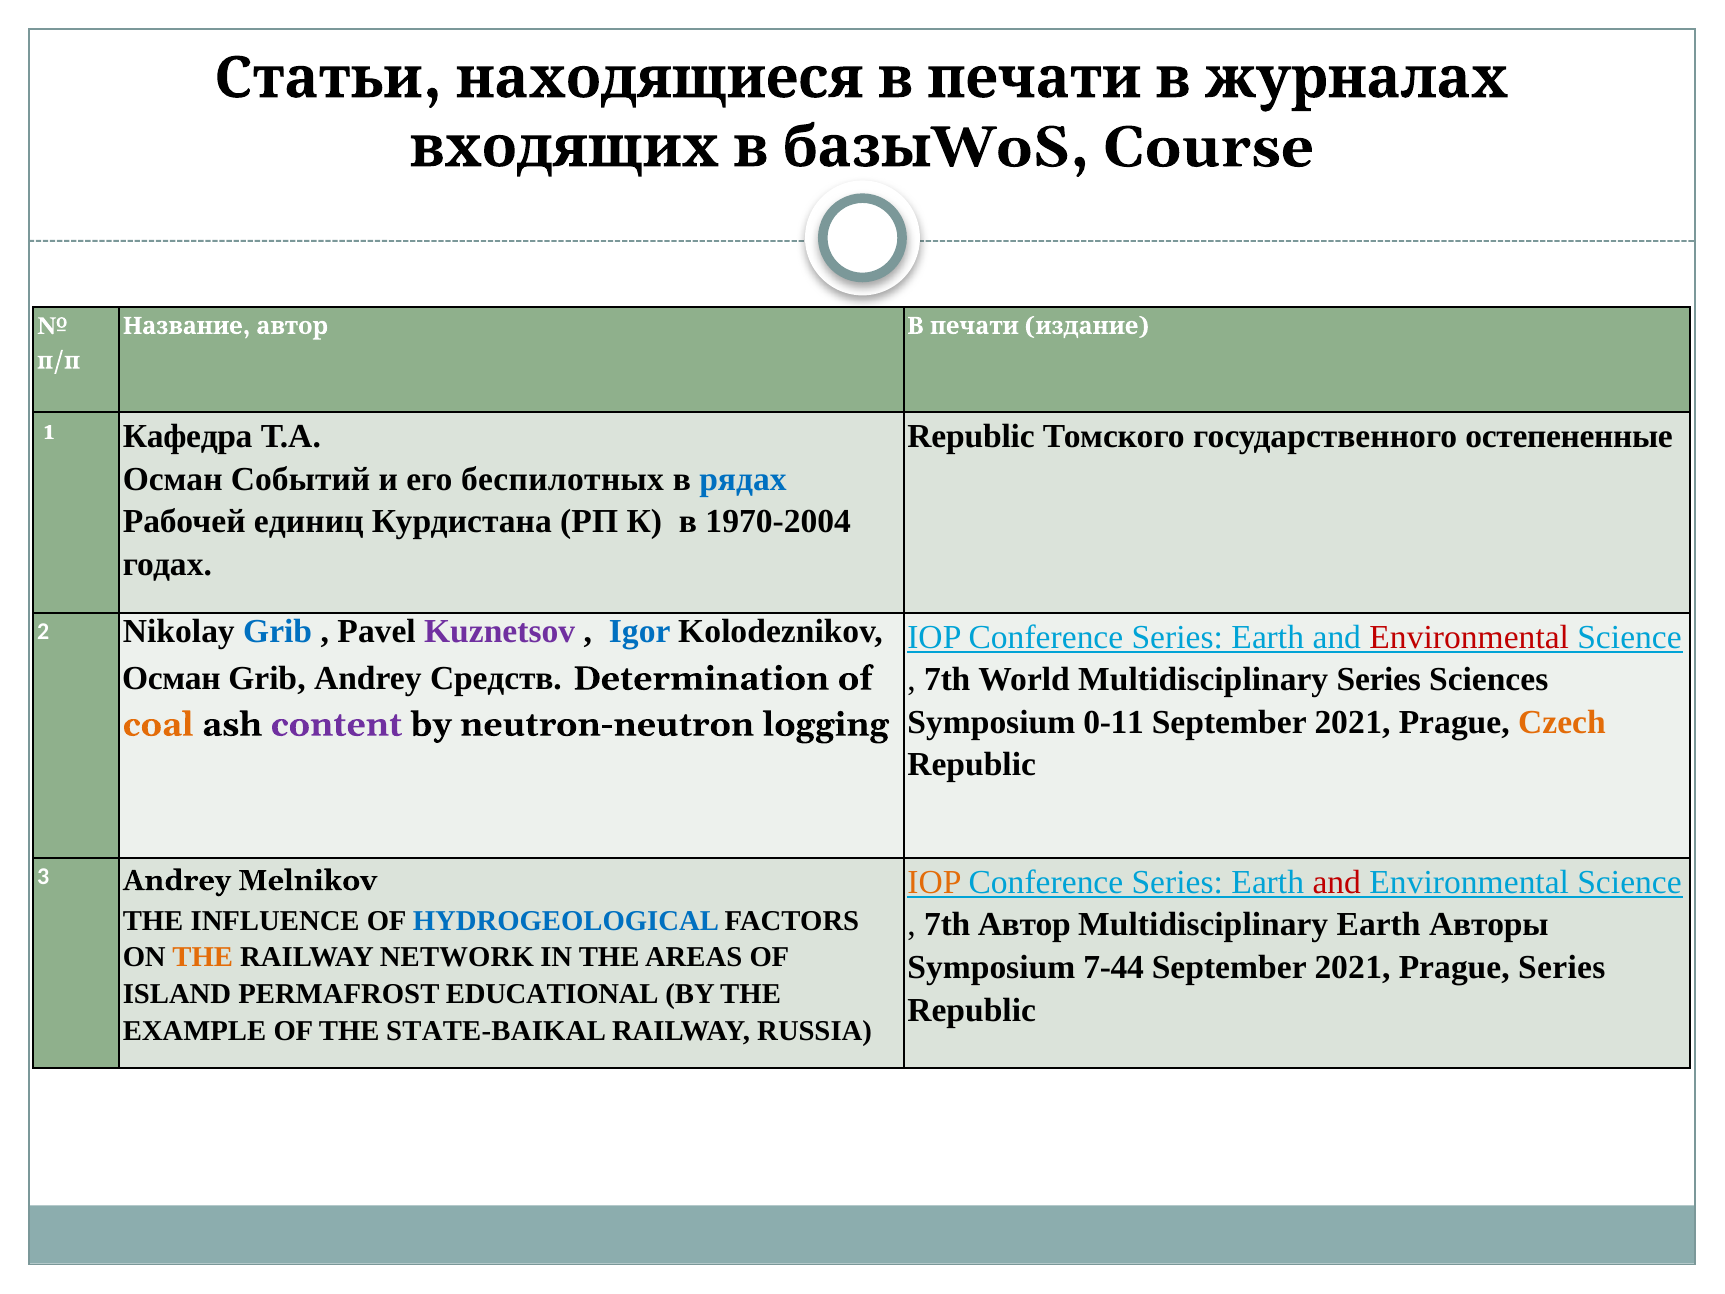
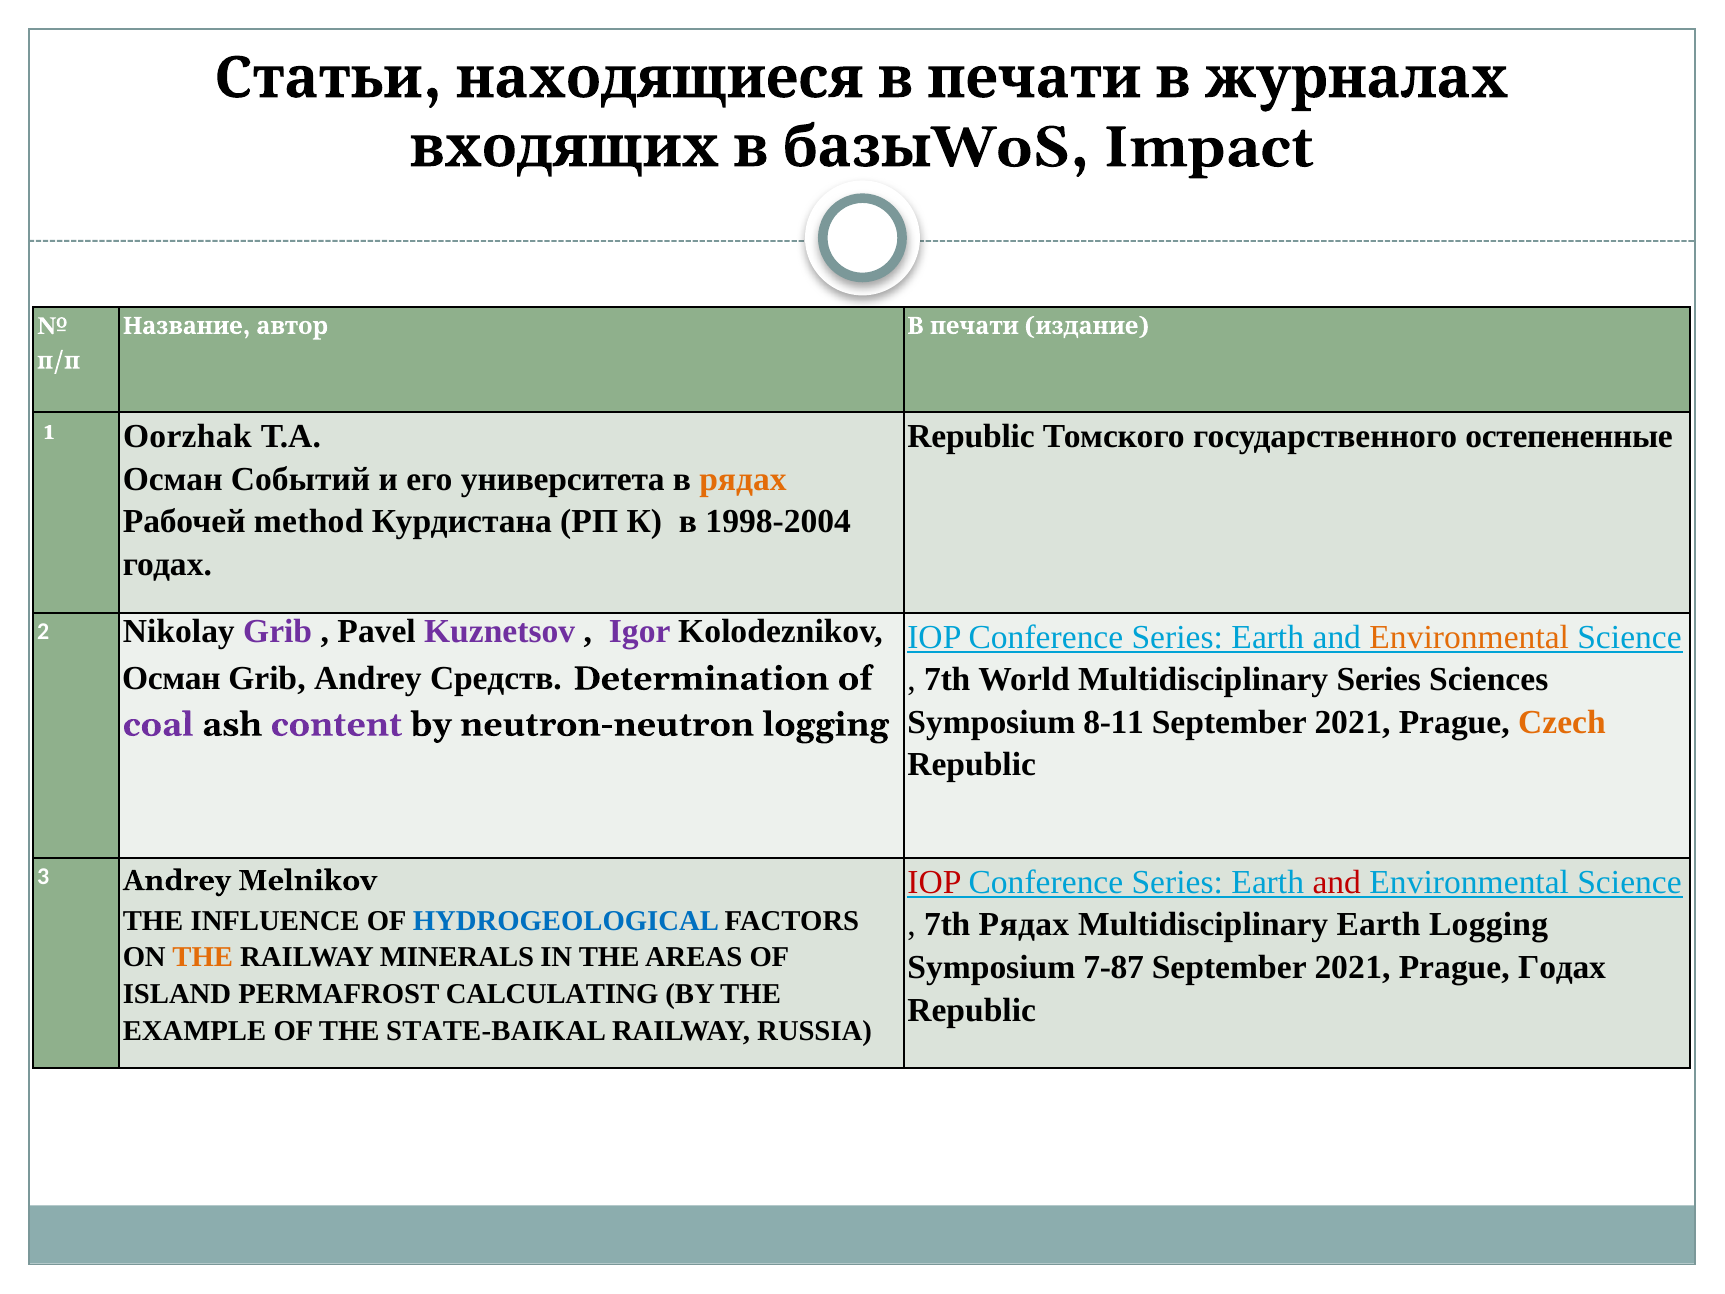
Course: Course -> Impact
Кафедра: Кафедра -> Oorzhak
беспилотных: беспилотных -> университета
рядах at (743, 479) colour: blue -> orange
единиц: единиц -> method
1970-2004: 1970-2004 -> 1998-2004
Environmental at (1469, 637) colour: red -> orange
Grib at (278, 631) colour: blue -> purple
Igor colour: blue -> purple
0-11: 0-11 -> 8-11
coal colour: orange -> purple
IOP at (934, 882) colour: orange -> red
7th Автор: Автор -> Рядах
Earth Авторы: Авторы -> Logging
NETWORK: NETWORK -> MINERALS
7-44: 7-44 -> 7-87
Prague Series: Series -> Годах
EDUCATIONAL: EDUCATIONAL -> CALCULATING
